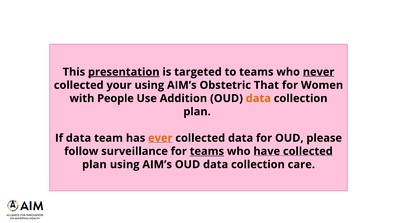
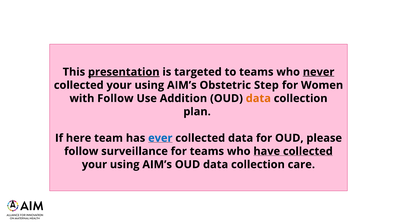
That: That -> Step
with People: People -> Follow
If data: data -> here
ever colour: orange -> blue
teams at (207, 152) underline: present -> none
plan at (94, 165): plan -> your
